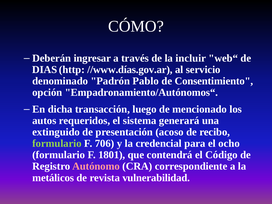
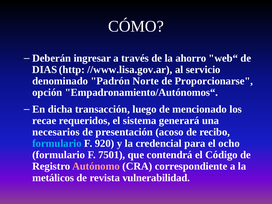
incluir: incluir -> ahorro
//www.días.gov.ar: //www.días.gov.ar -> //www.lisa.gov.ar
Pablo: Pablo -> Norte
Consentimiento: Consentimiento -> Proporcionarse
autos: autos -> recae
extinguido: extinguido -> necesarios
formulario at (57, 143) colour: light green -> light blue
706: 706 -> 920
1801: 1801 -> 7501
